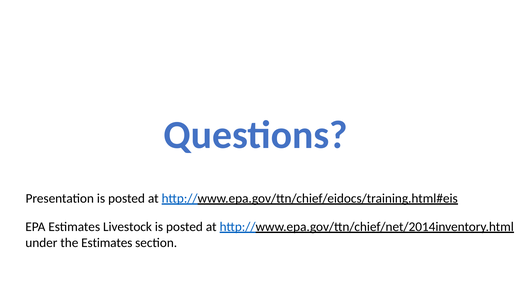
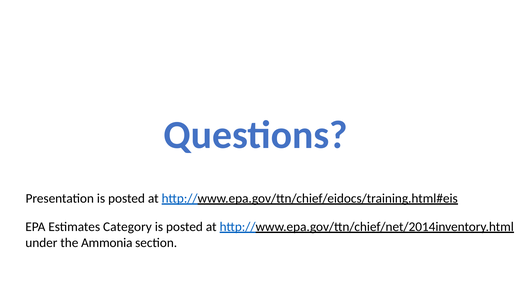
Livestock: Livestock -> Category
the Estimates: Estimates -> Ammonia
